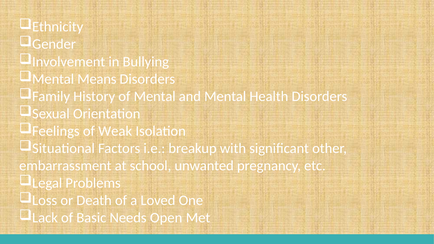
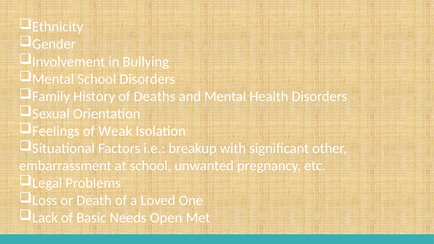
Mental Means: Means -> School
of Mental: Mental -> Deaths
